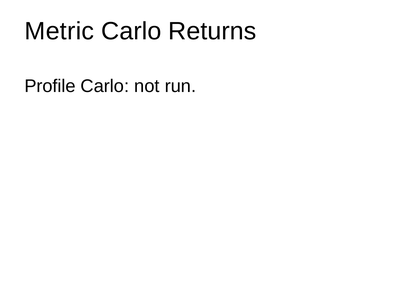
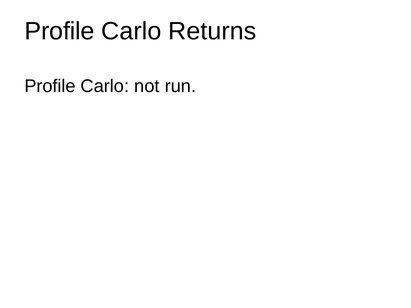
Metric at (59, 31): Metric -> Profile
